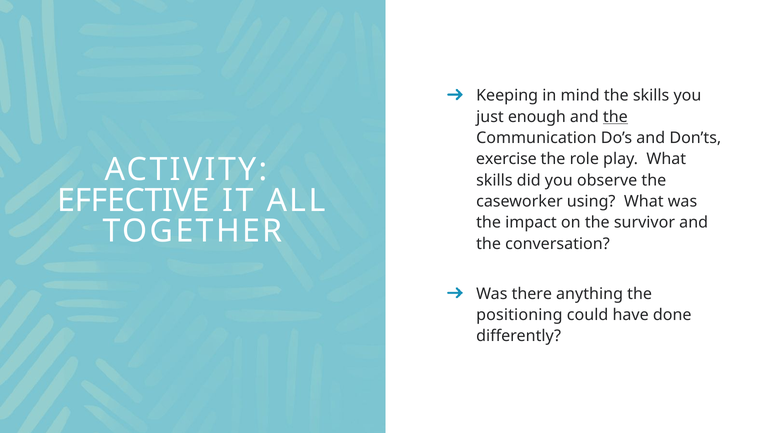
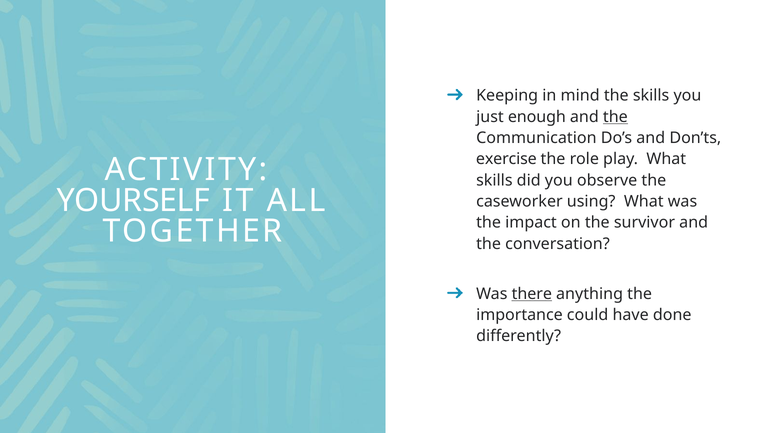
EFFECTIVE: EFFECTIVE -> YOURSELF
there underline: none -> present
positioning: positioning -> importance
